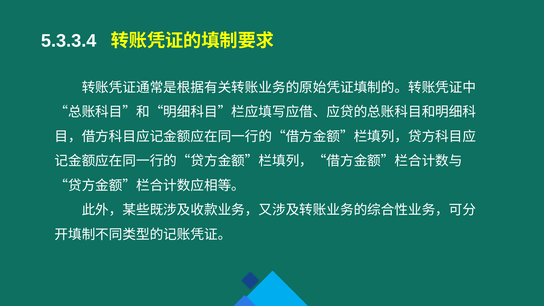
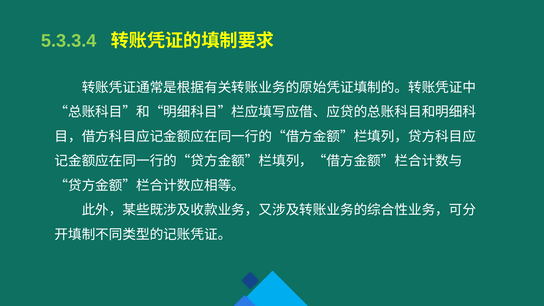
5.3.3.4 colour: white -> light green
